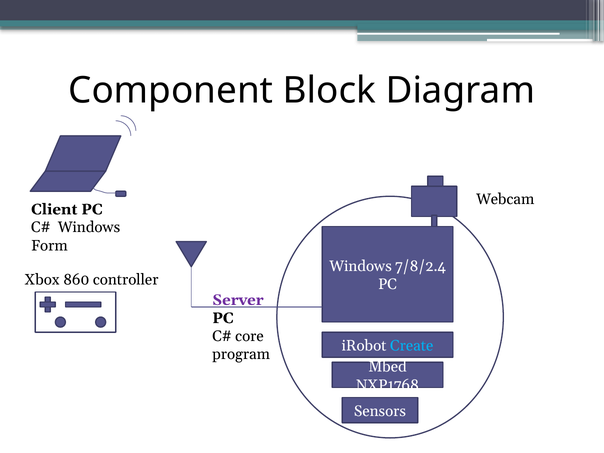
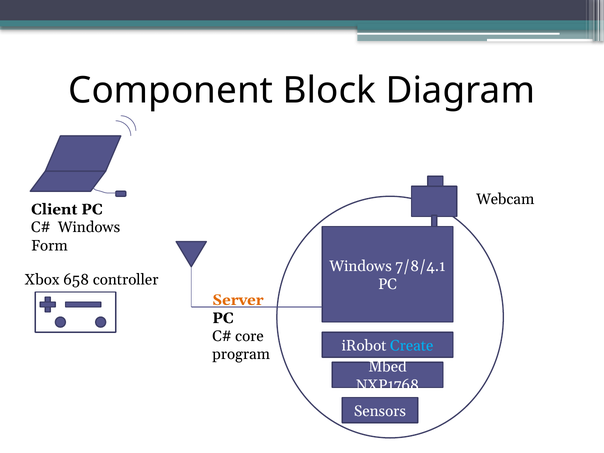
7/8/2.4: 7/8/2.4 -> 7/8/4.1
860: 860 -> 658
Server colour: purple -> orange
